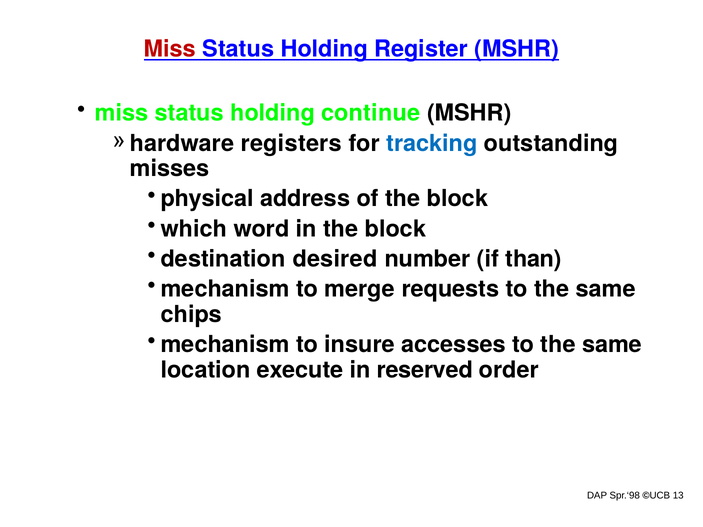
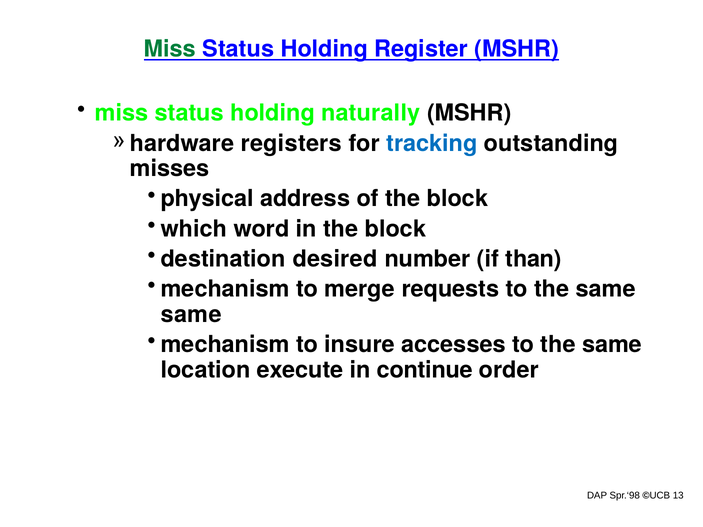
Miss at (170, 49) colour: red -> green
continue: continue -> naturally
chips at (191, 315): chips -> same
reserved: reserved -> continue
